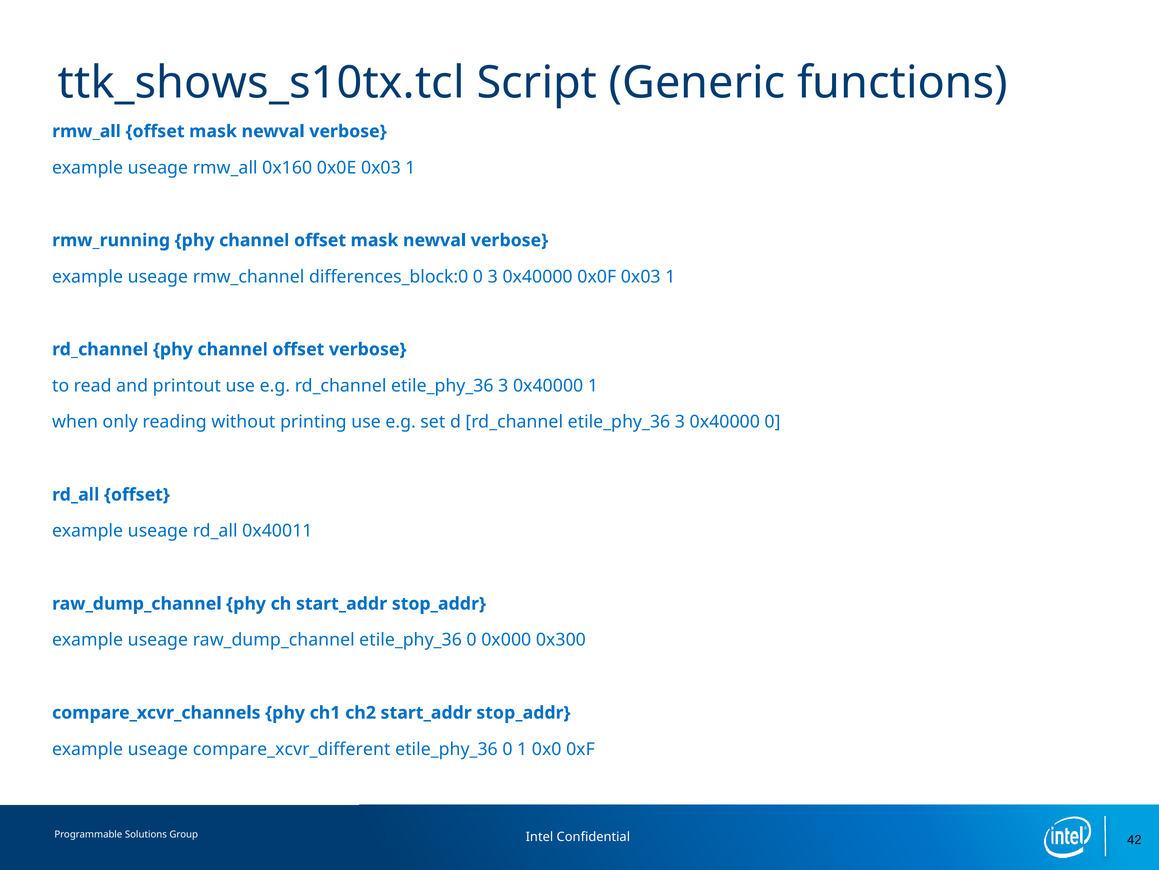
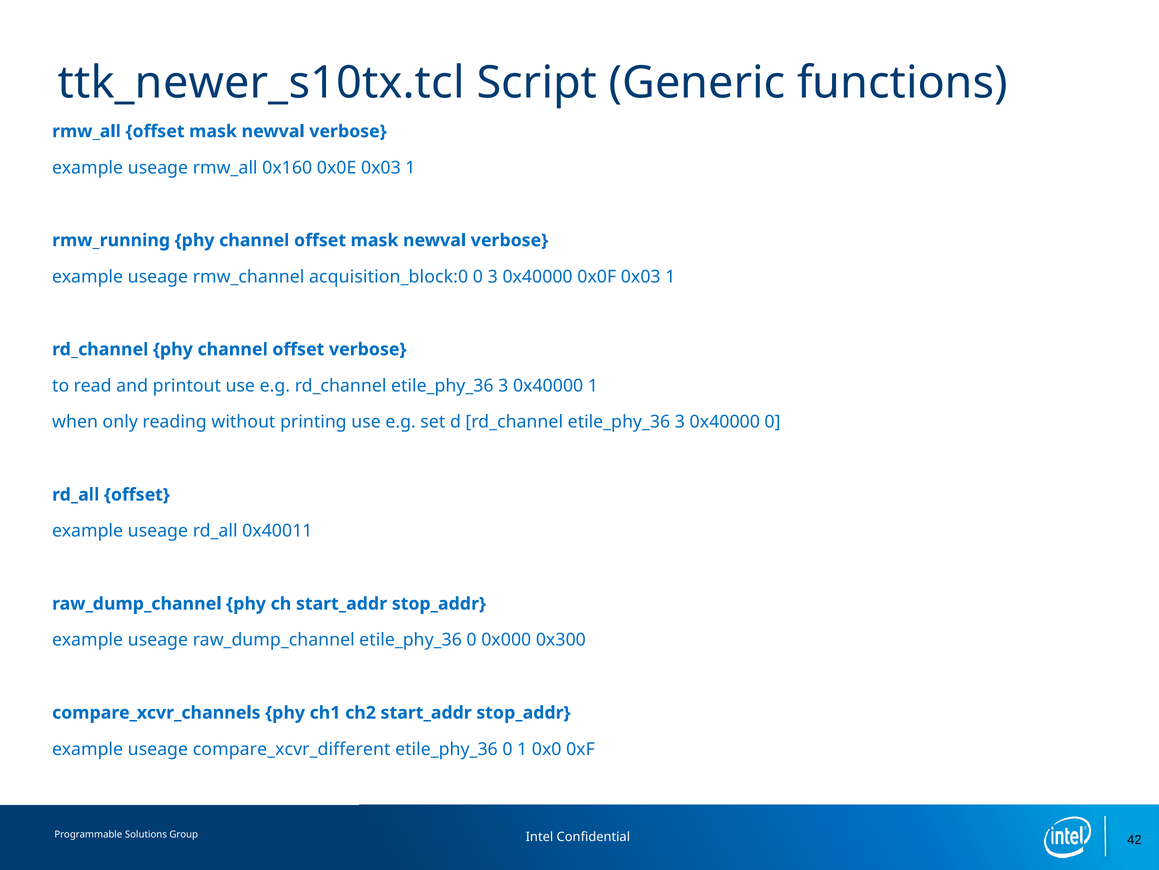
ttk_shows_s10tx.tcl: ttk_shows_s10tx.tcl -> ttk_newer_s10tx.tcl
differences_block:0: differences_block:0 -> acquisition_block:0
